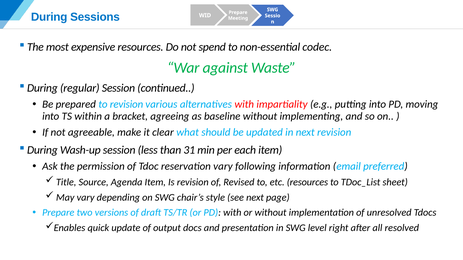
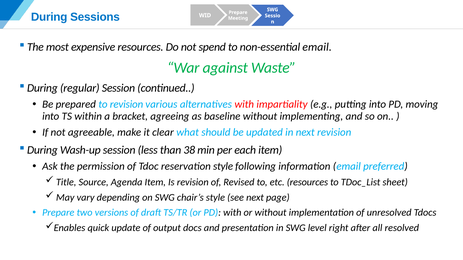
non-essential codec: codec -> email
31: 31 -> 38
reservation vary: vary -> style
